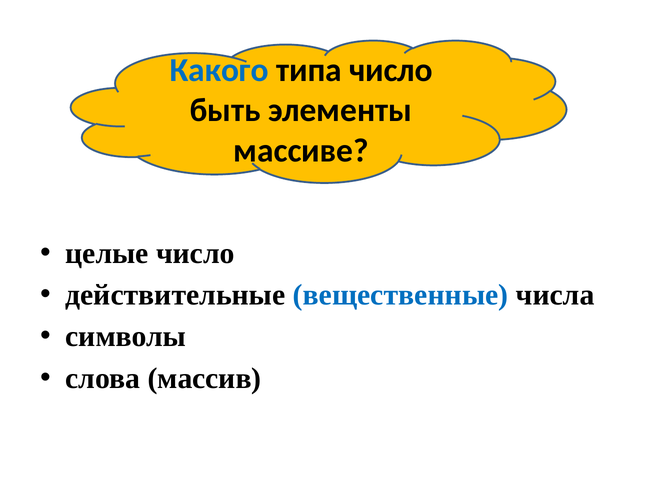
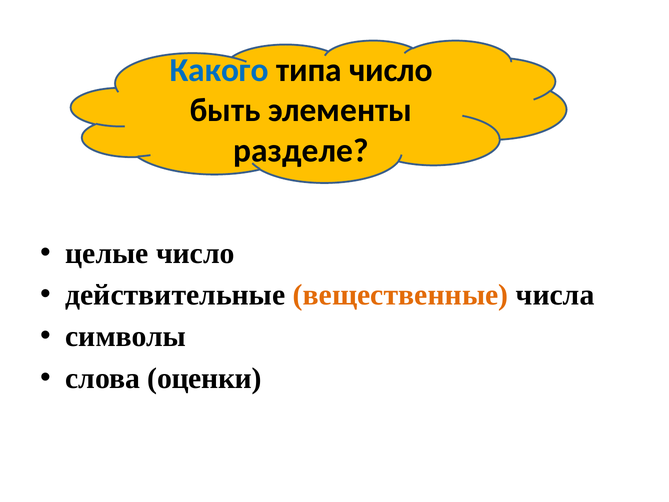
массиве: массиве -> разделе
вещественные colour: blue -> orange
массив: массив -> оценки
